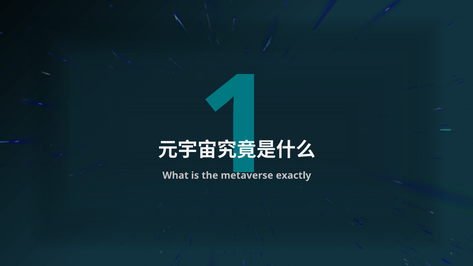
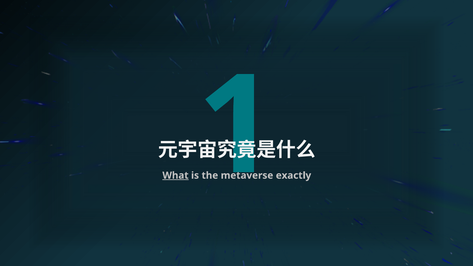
What underline: none -> present
